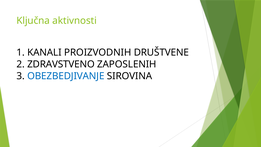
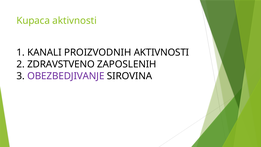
Ključna: Ključna -> Kupaca
PROIZVODNIH DRUŠTVENE: DRUŠTVENE -> AKTIVNOSTI
OBEZBEDJIVANJE colour: blue -> purple
